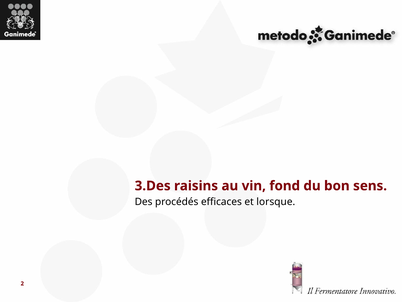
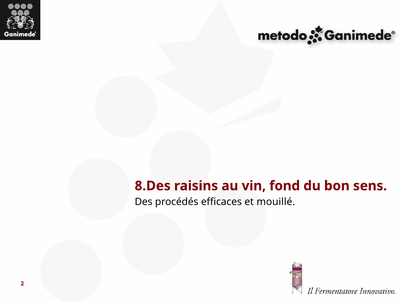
3.Des: 3.Des -> 8.Des
lorsque: lorsque -> mouillé
